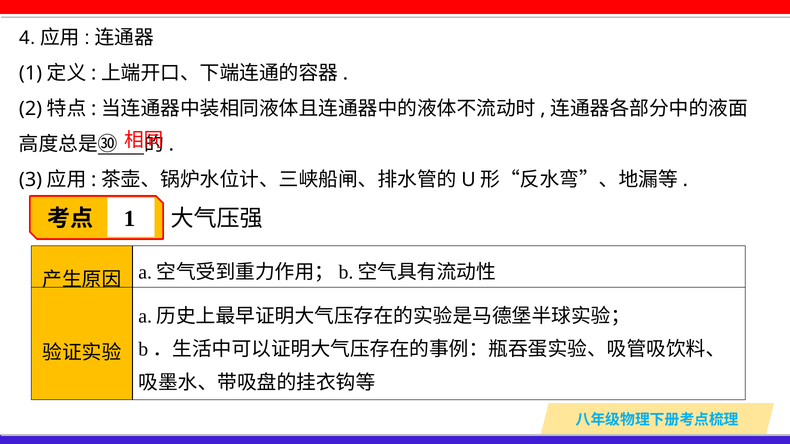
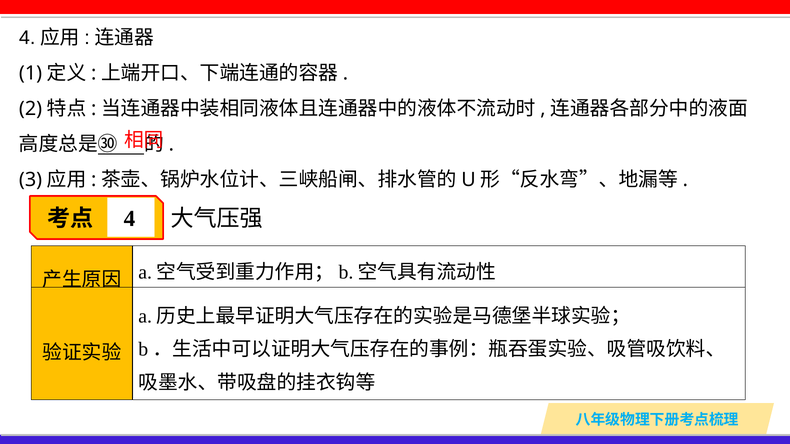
1 at (130, 219): 1 -> 4
